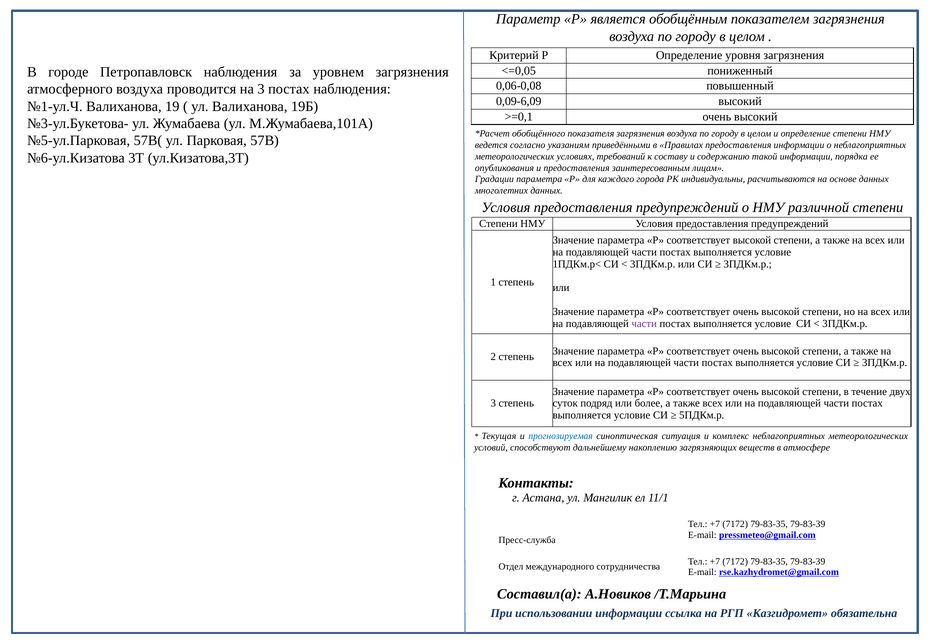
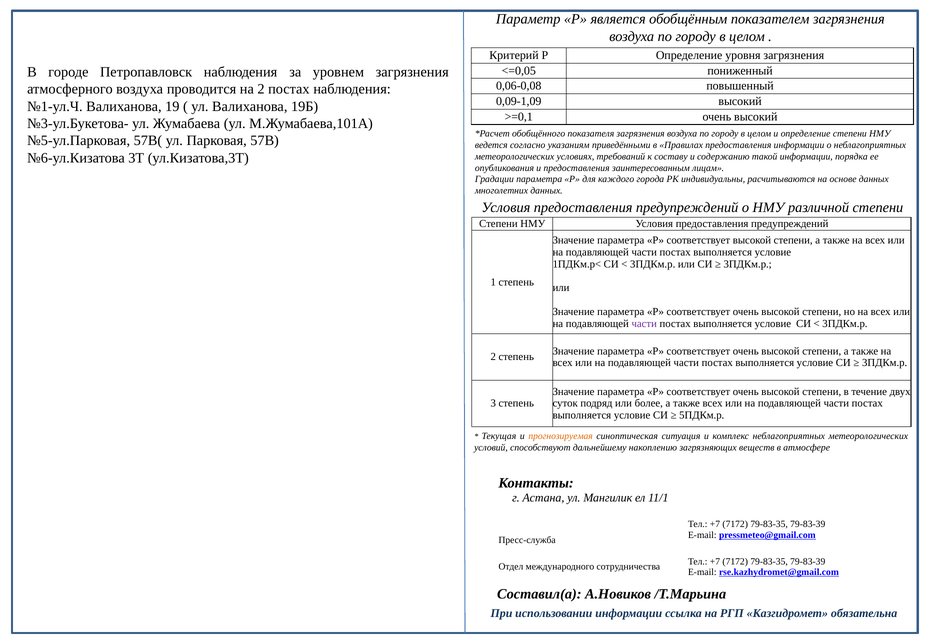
на 3: 3 -> 2
0,09-6,09: 0,09-6,09 -> 0,09-1,09
прогнозируемая colour: blue -> orange
